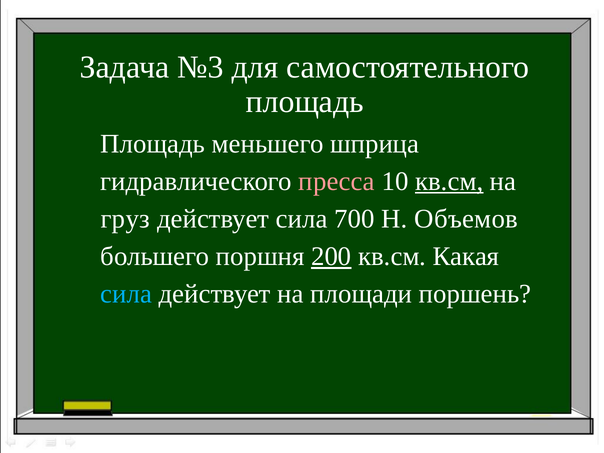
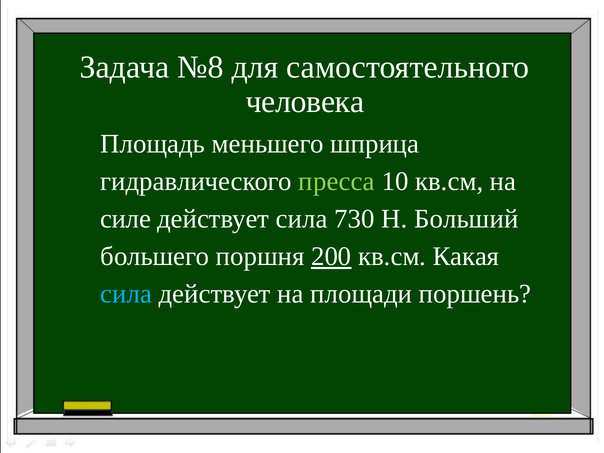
№3: №3 -> №8
площадь at (305, 102): площадь -> человека
пресса colour: pink -> light green
кв.см at (449, 181) underline: present -> none
груз: груз -> силе
700: 700 -> 730
Объемов: Объемов -> Больший
